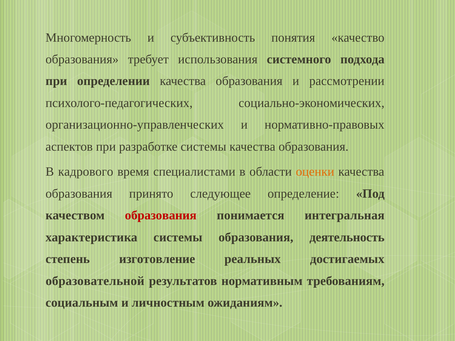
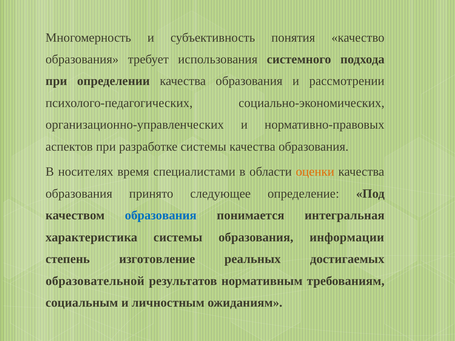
кадрового: кадрового -> носителях
образования at (161, 216) colour: red -> blue
деятельность: деятельность -> информации
